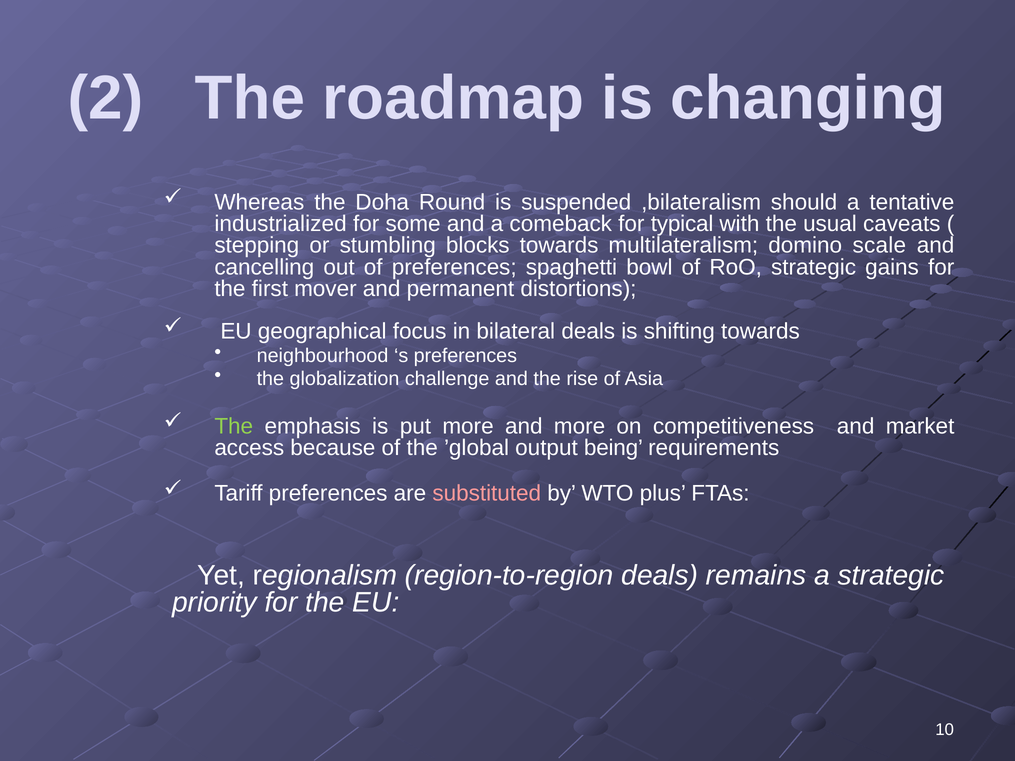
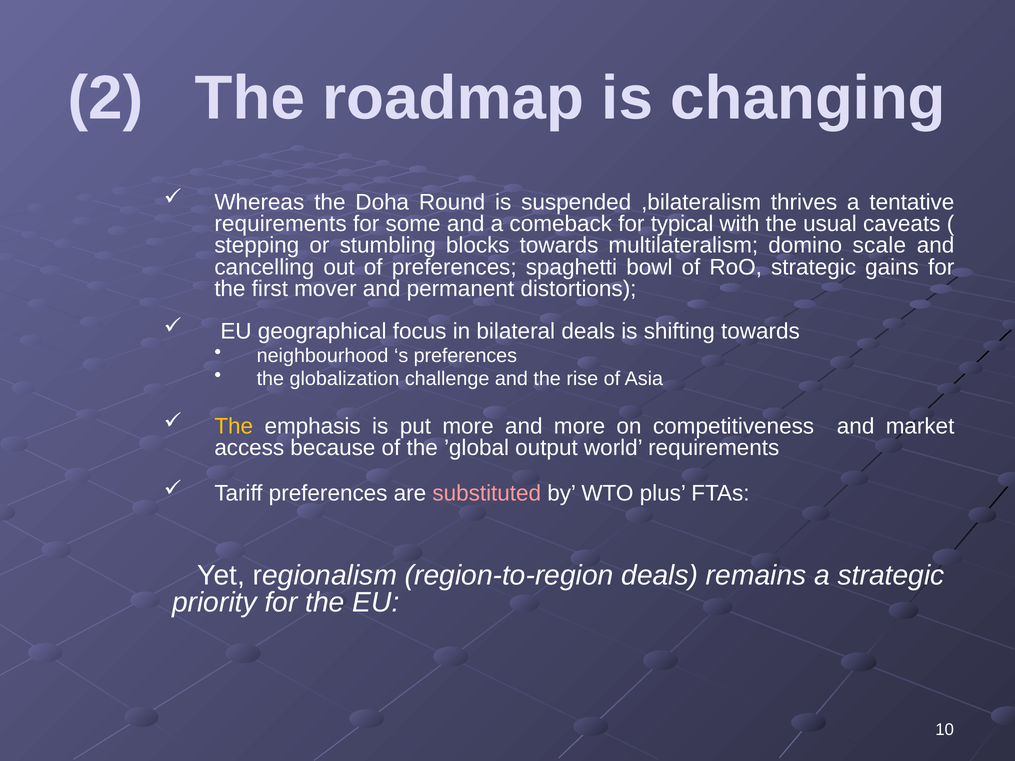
should: should -> thrives
industrialized at (281, 224): industrialized -> requirements
The at (234, 426) colour: light green -> yellow
being: being -> world
